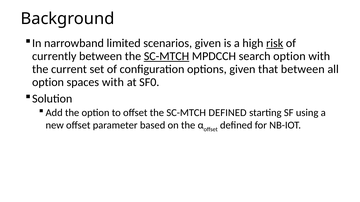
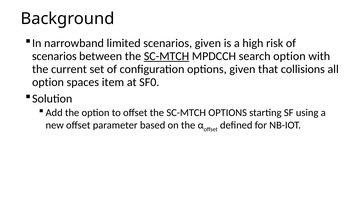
risk underline: present -> none
currently at (54, 56): currently -> scenarios
that between: between -> collisions
spaces with: with -> item
SC-MTCH DEFINED: DEFINED -> OPTIONS
